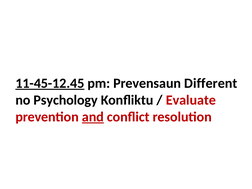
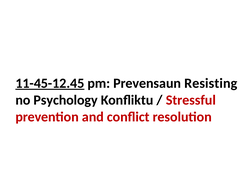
Different: Different -> Resisting
Evaluate: Evaluate -> Stressful
and underline: present -> none
